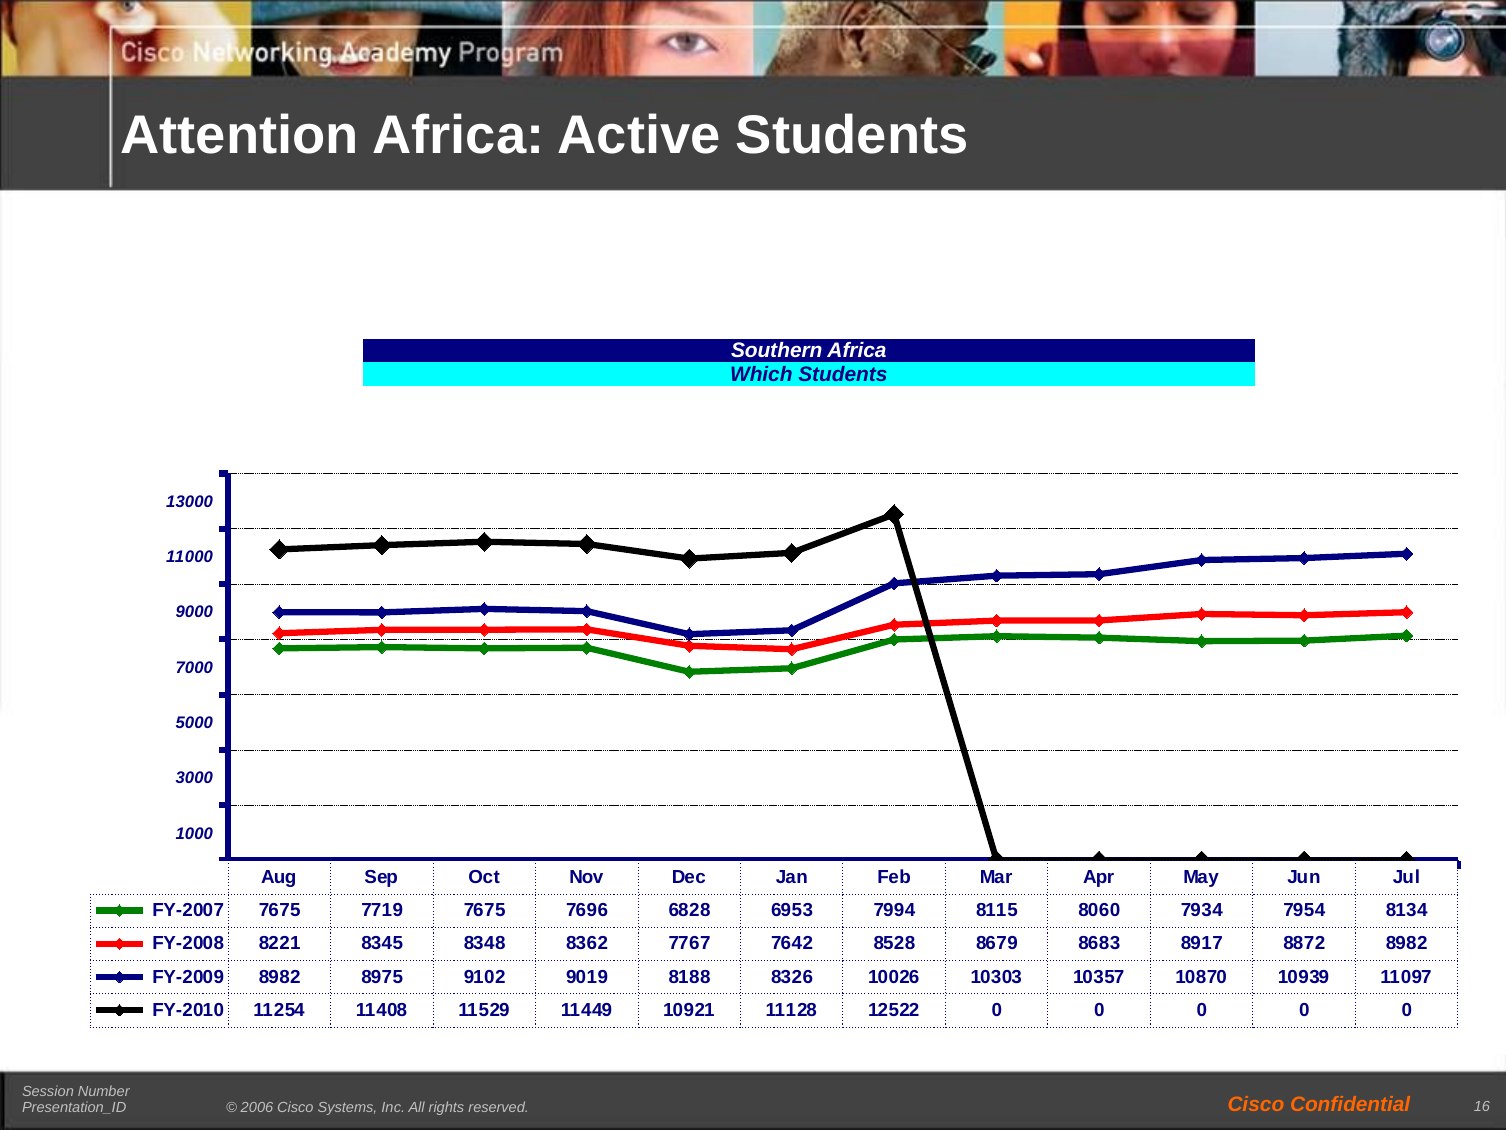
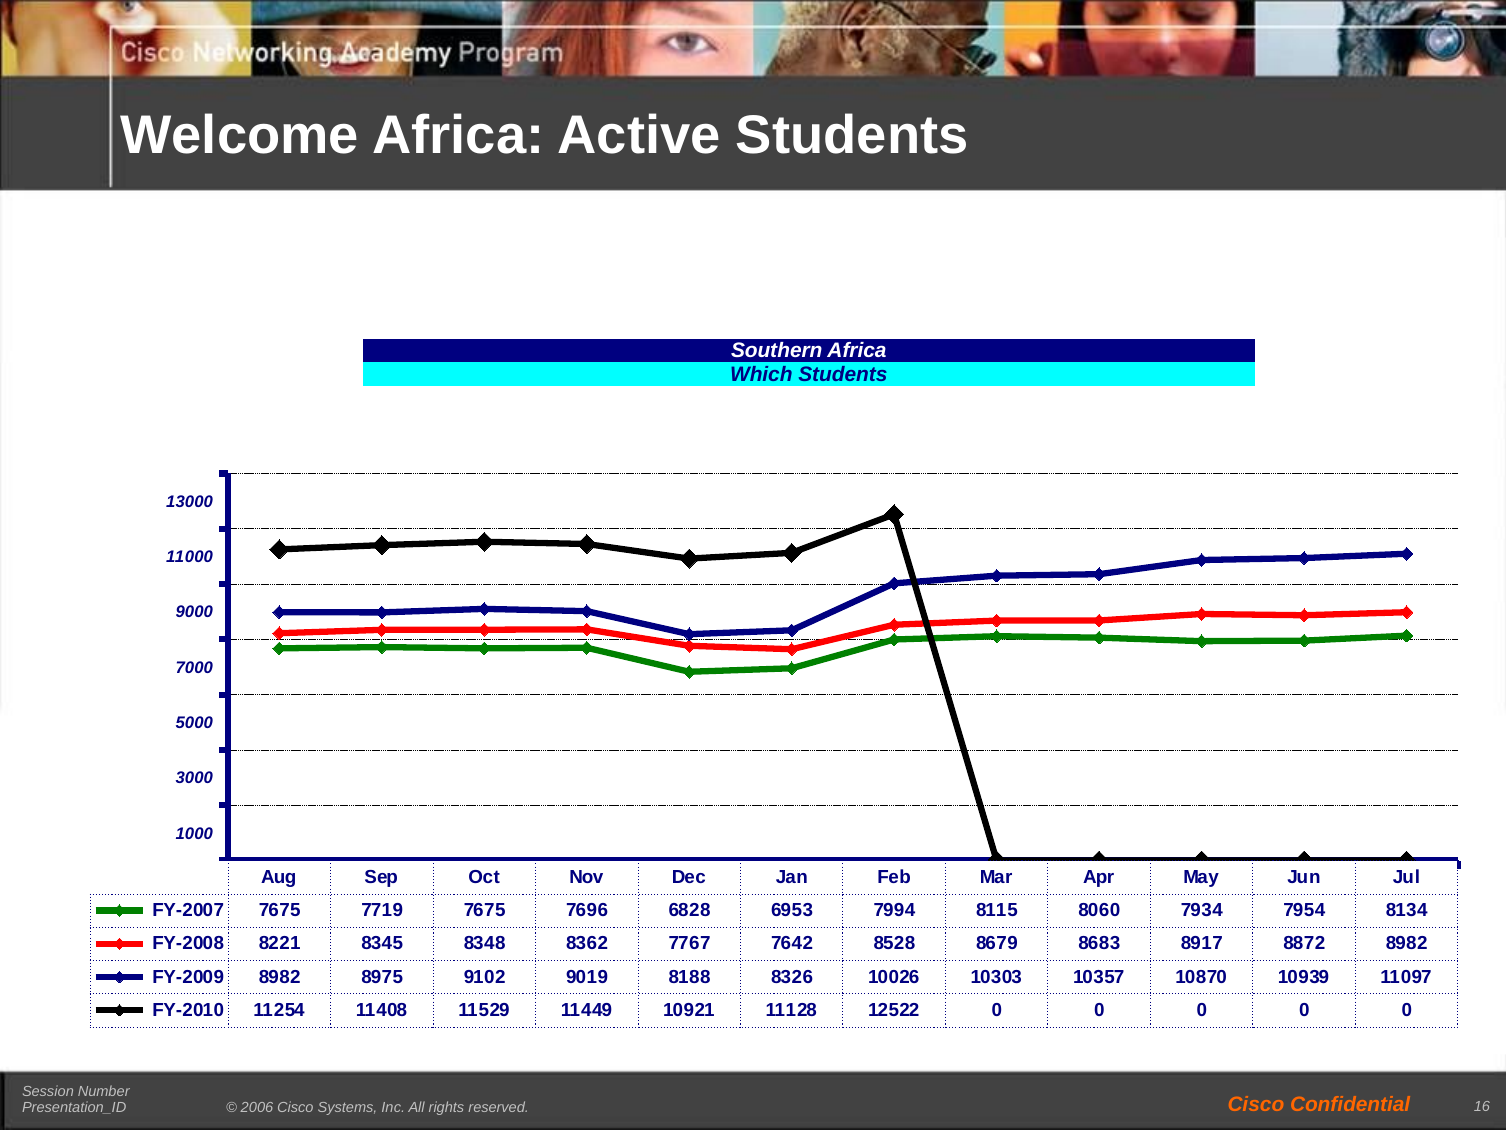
Attention: Attention -> Welcome
